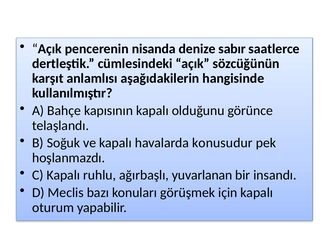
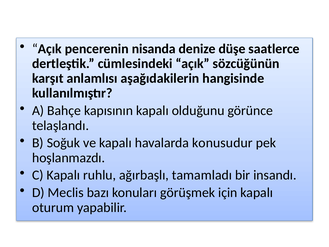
sabır: sabır -> düşe
yuvarlanan: yuvarlanan -> tamamladı
